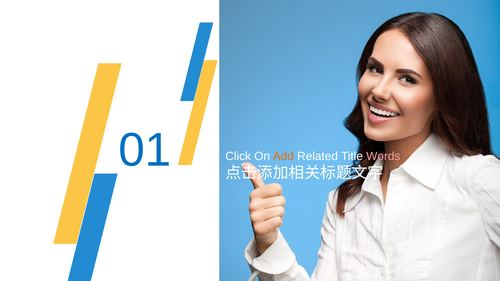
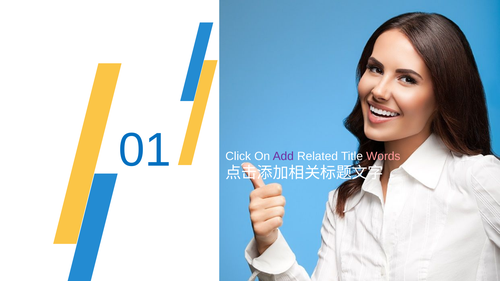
Add colour: orange -> purple
